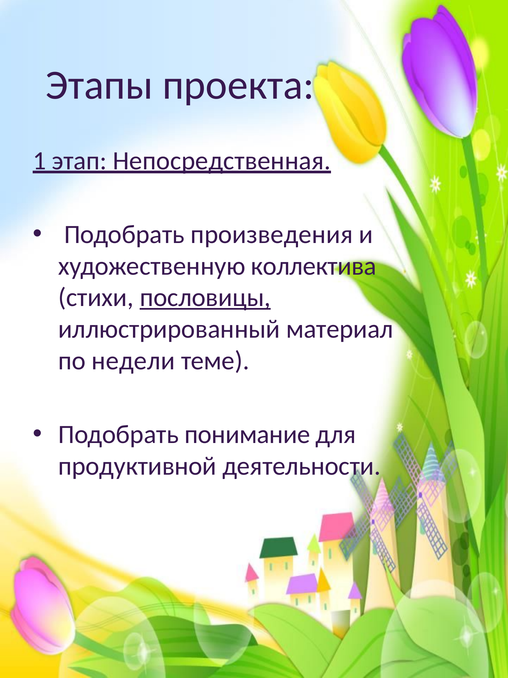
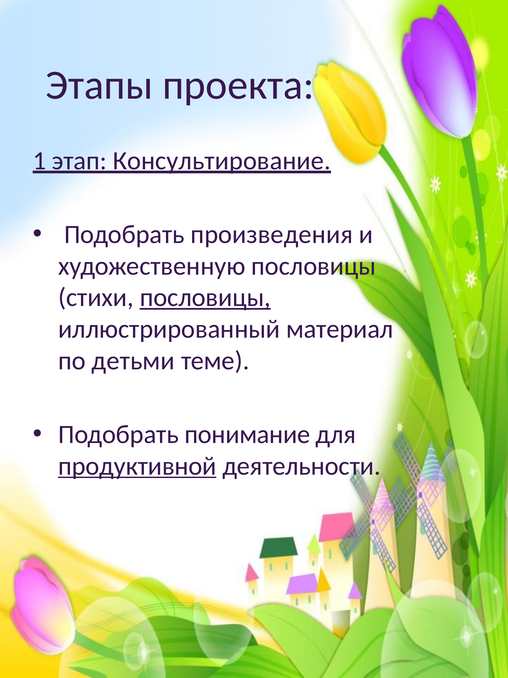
Непосредственная: Непосредственная -> Консультирование
художественную коллектива: коллектива -> пословицы
недели: недели -> детьми
продуктивной underline: none -> present
